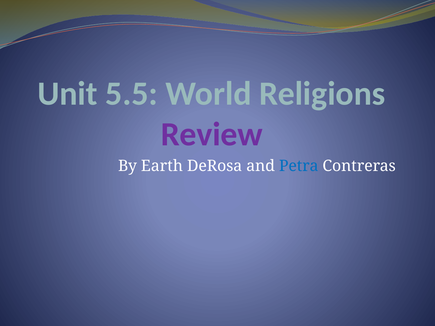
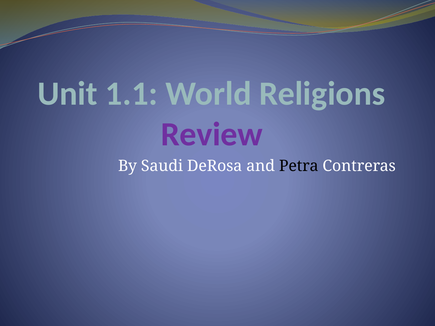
5.5: 5.5 -> 1.1
Earth: Earth -> Saudi
Petra colour: blue -> black
